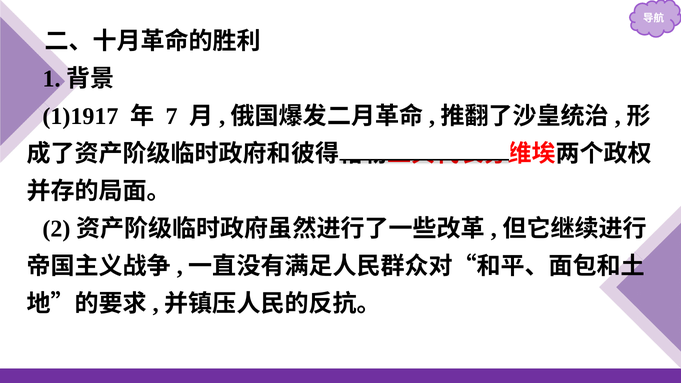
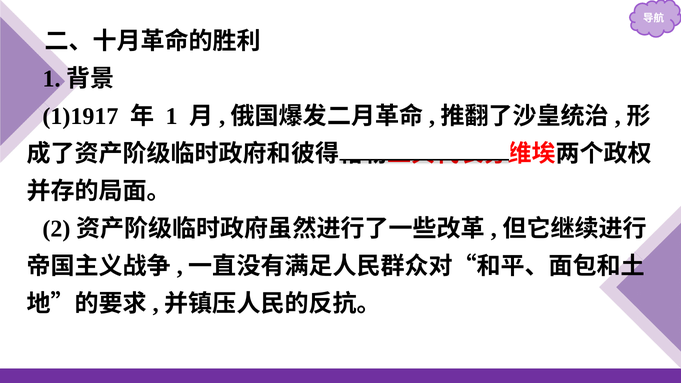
7 at (172, 116): 7 -> 1
